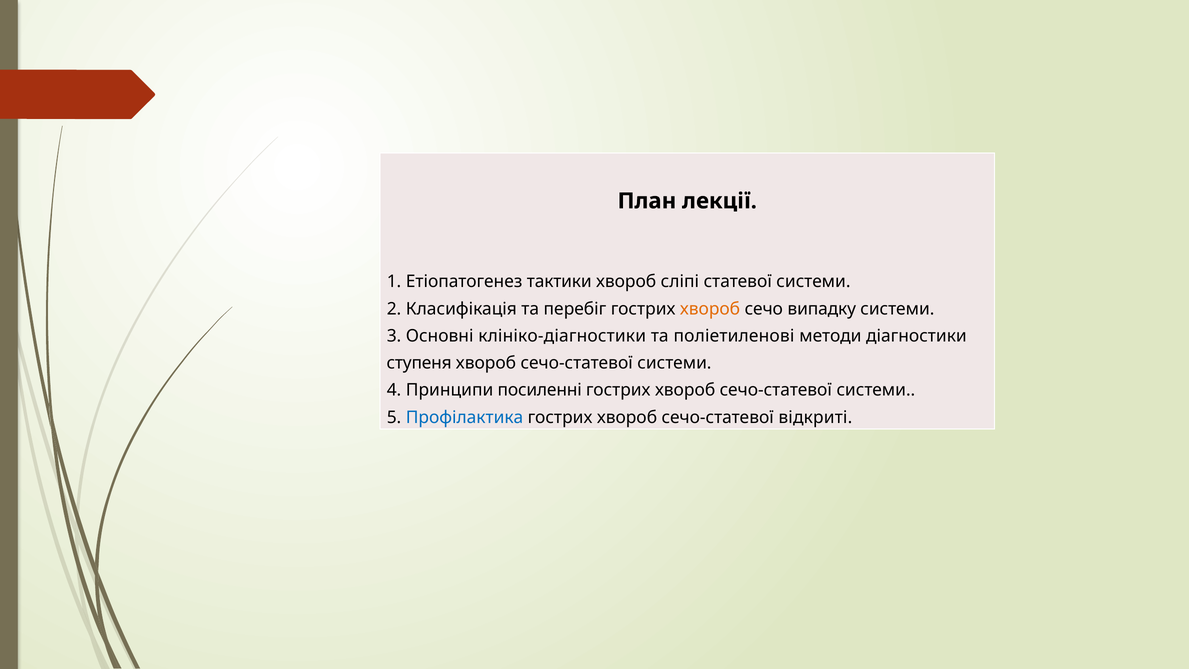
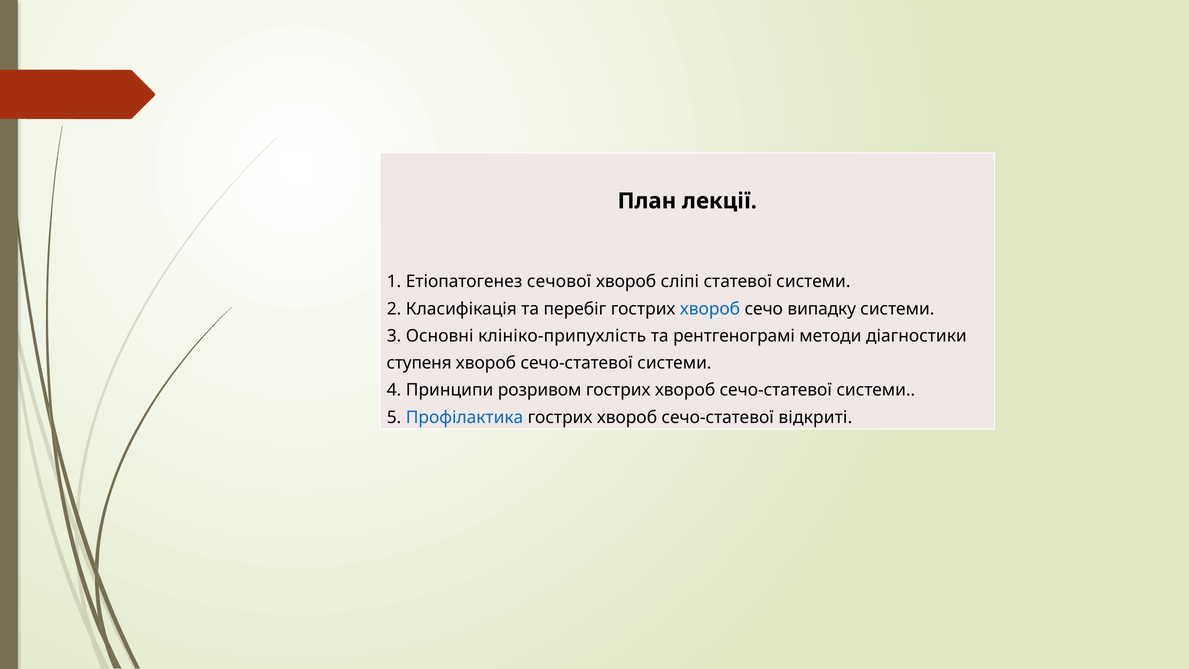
тактики: тактики -> сечової
хвороб at (710, 309) colour: orange -> blue
клініко-діагностики: клініко-діагностики -> клініко-припухлість
поліетиленові: поліетиленові -> рентгенограмі
посиленні: посиленні -> розривом
